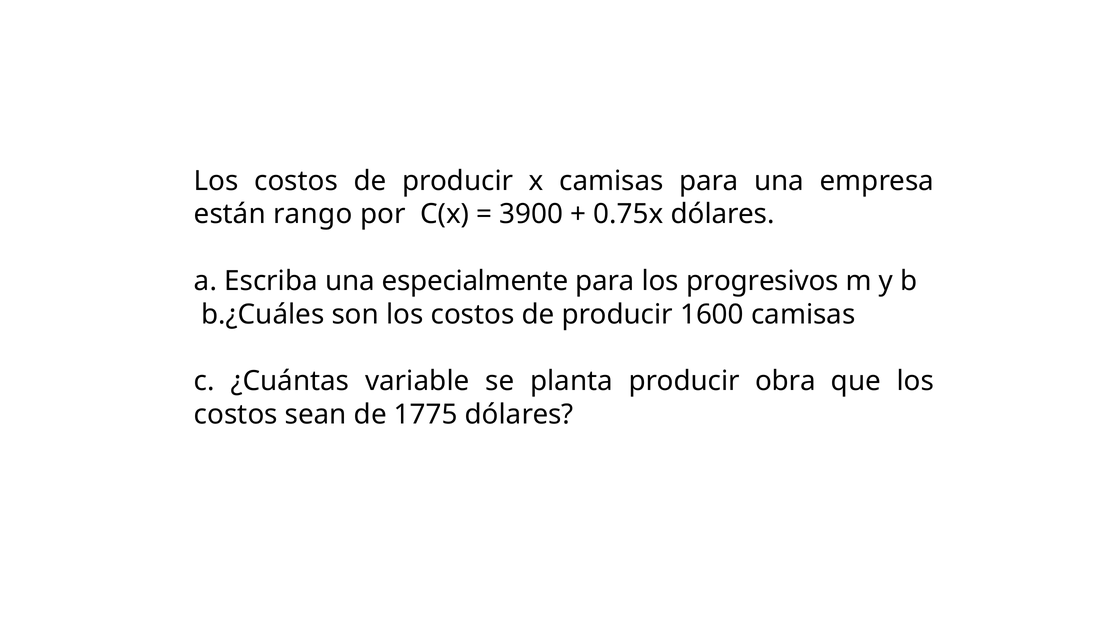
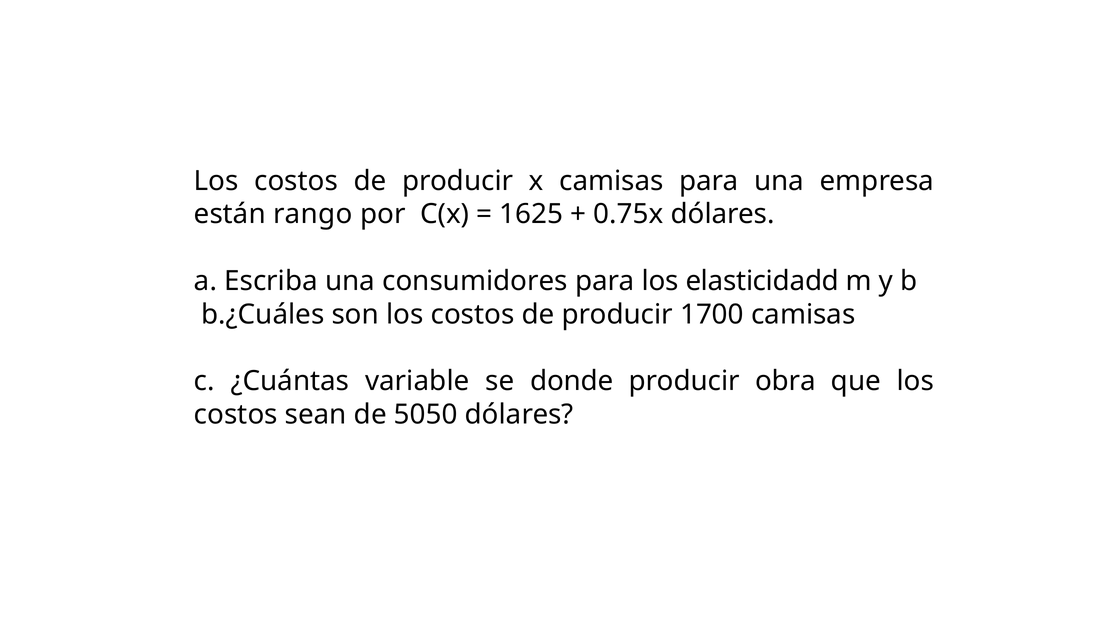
3900: 3900 -> 1625
especialmente: especialmente -> consumidores
progresivos: progresivos -> elasticidadd
1600: 1600 -> 1700
planta: planta -> donde
1775: 1775 -> 5050
